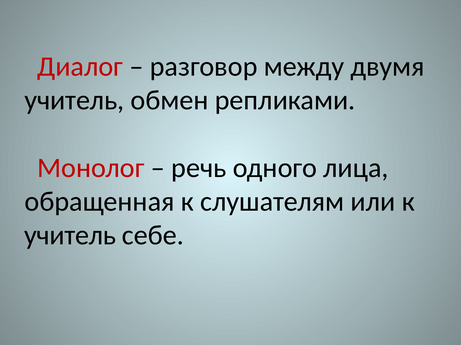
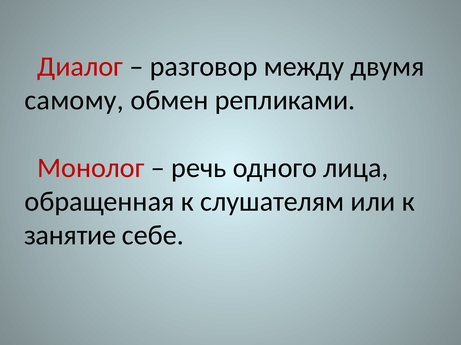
учитель at (74, 101): учитель -> самому
учитель at (70, 236): учитель -> занятие
